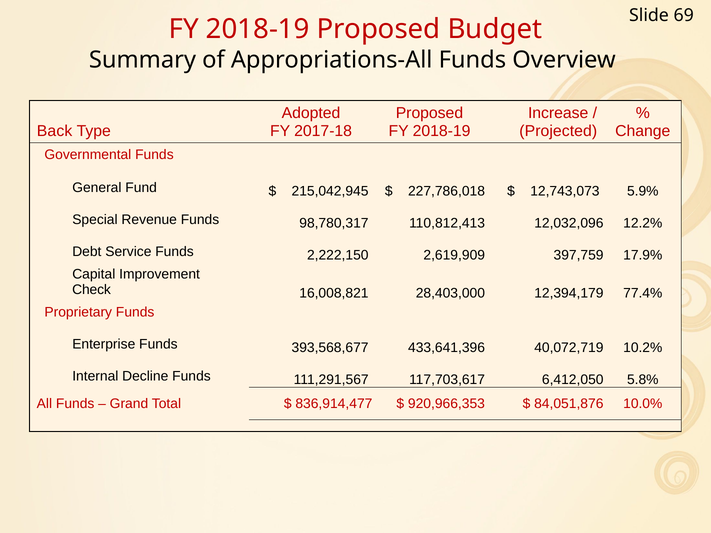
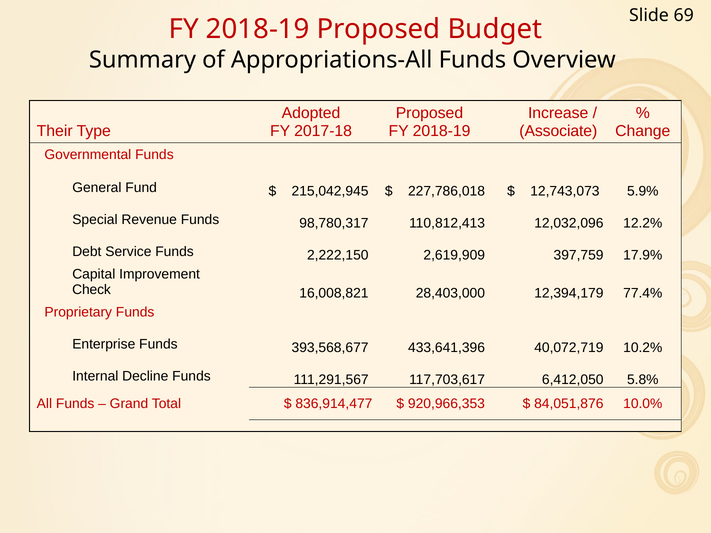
Back: Back -> Their
Projected: Projected -> Associate
